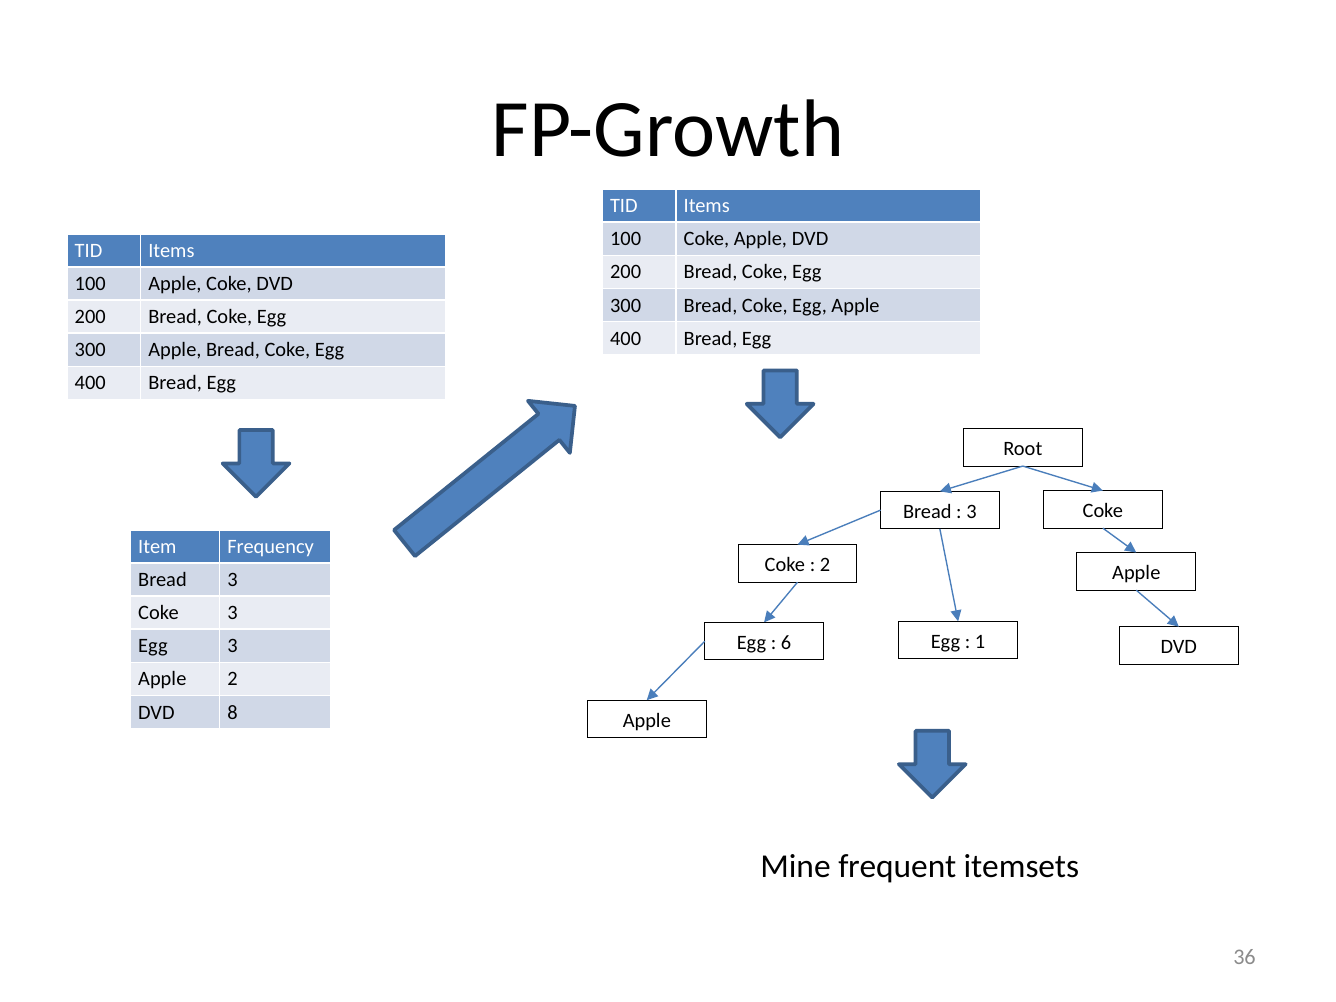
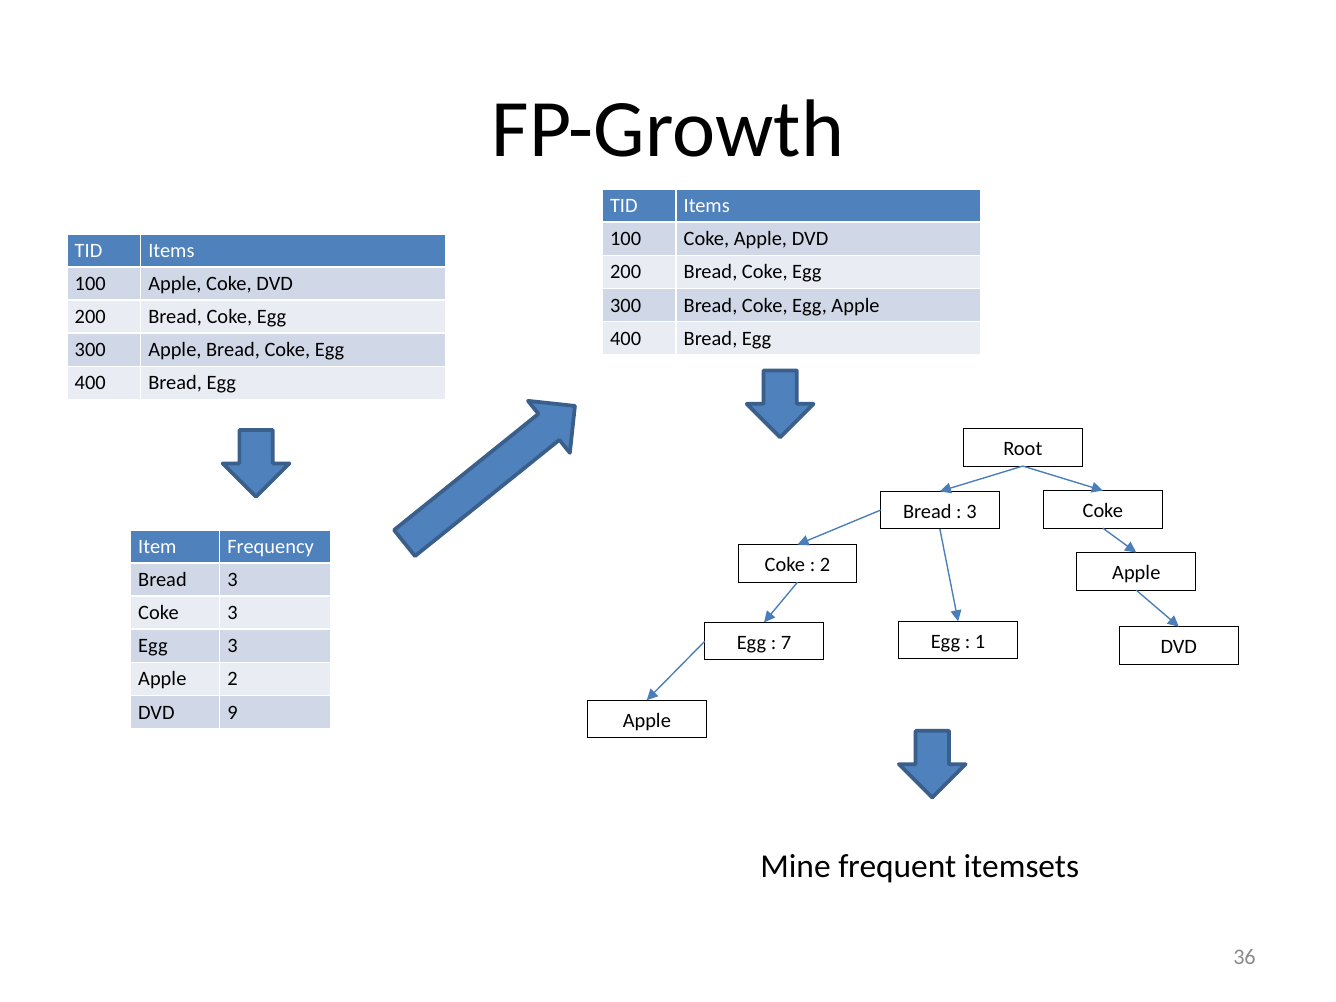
6: 6 -> 7
8: 8 -> 9
